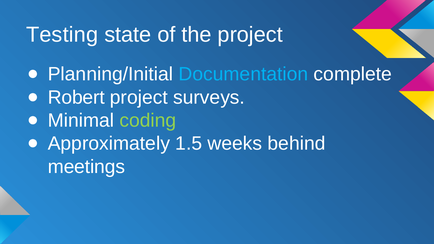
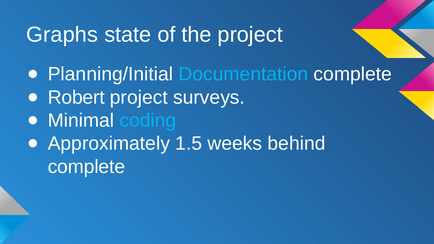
Testing: Testing -> Graphs
coding colour: light green -> light blue
meetings at (86, 167): meetings -> complete
